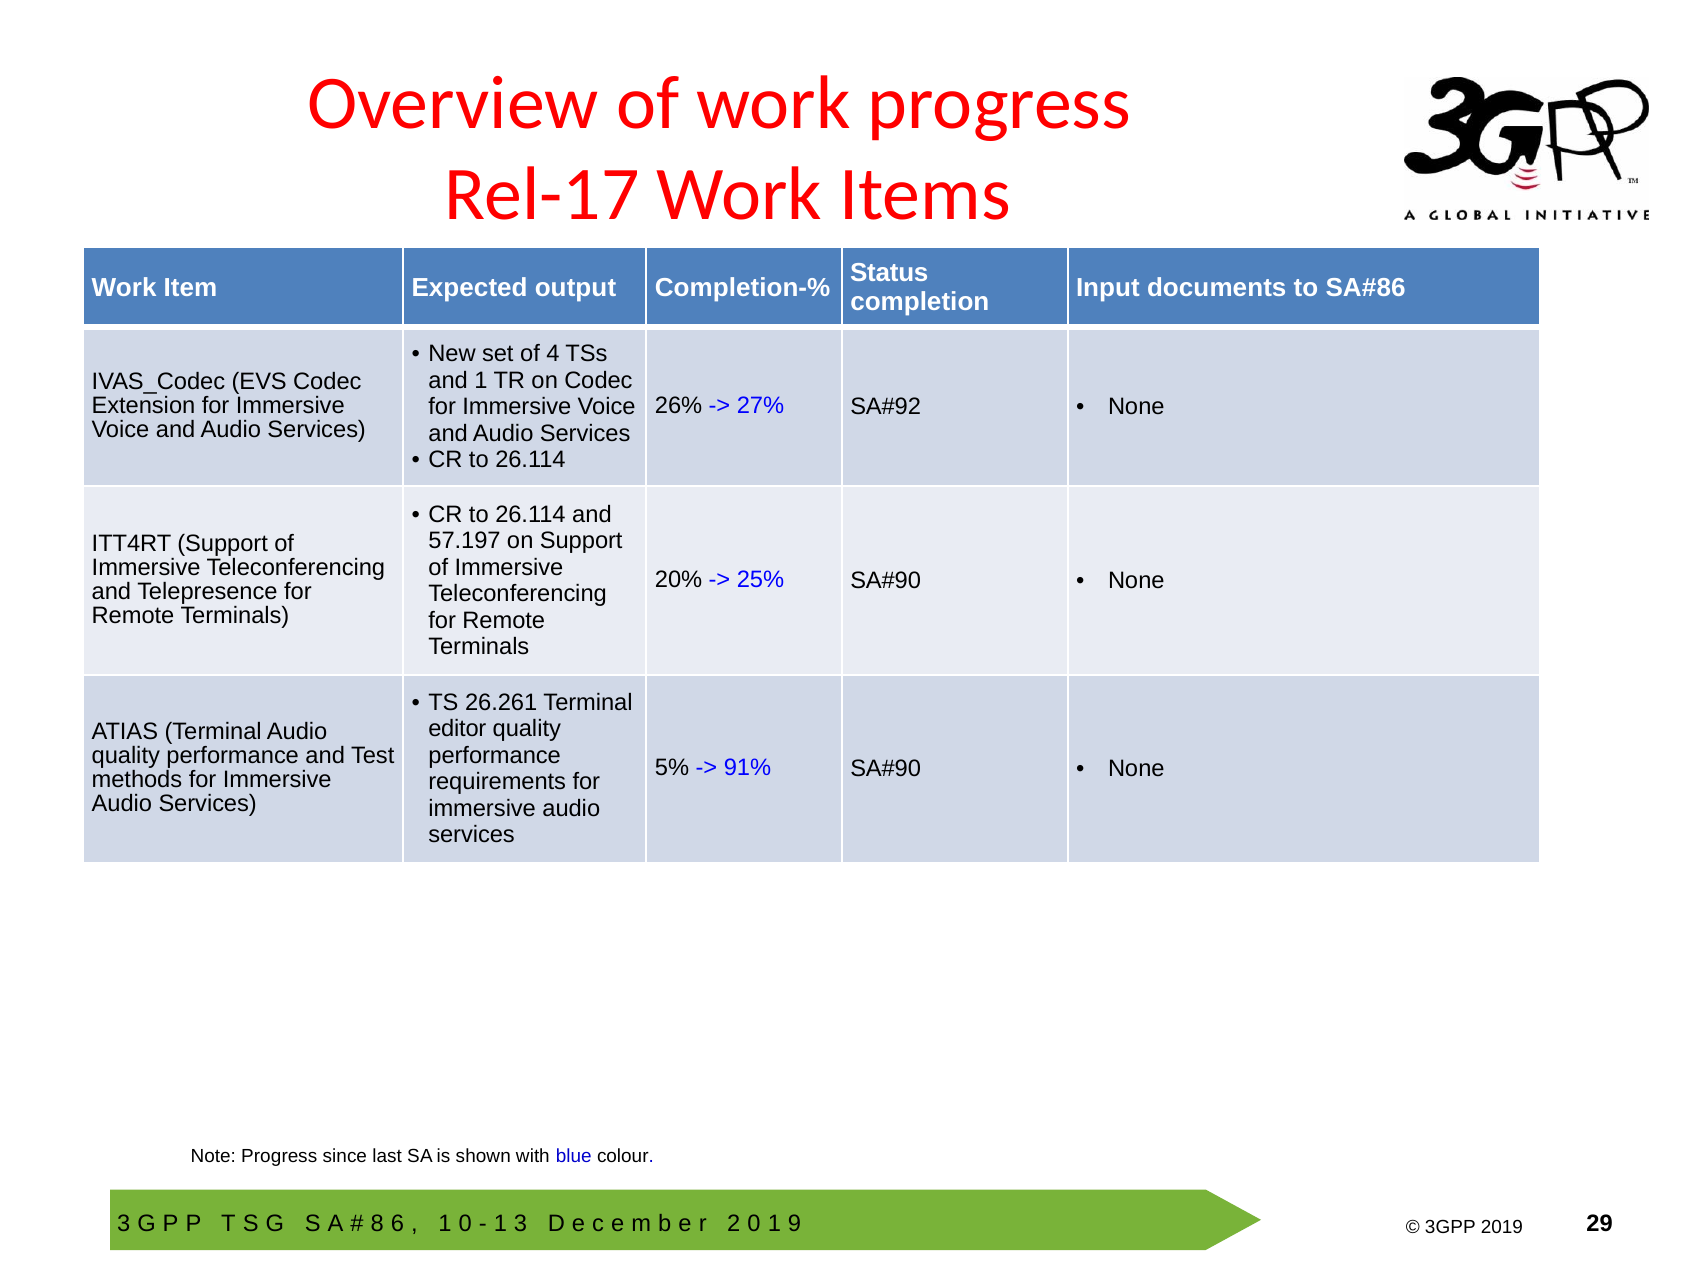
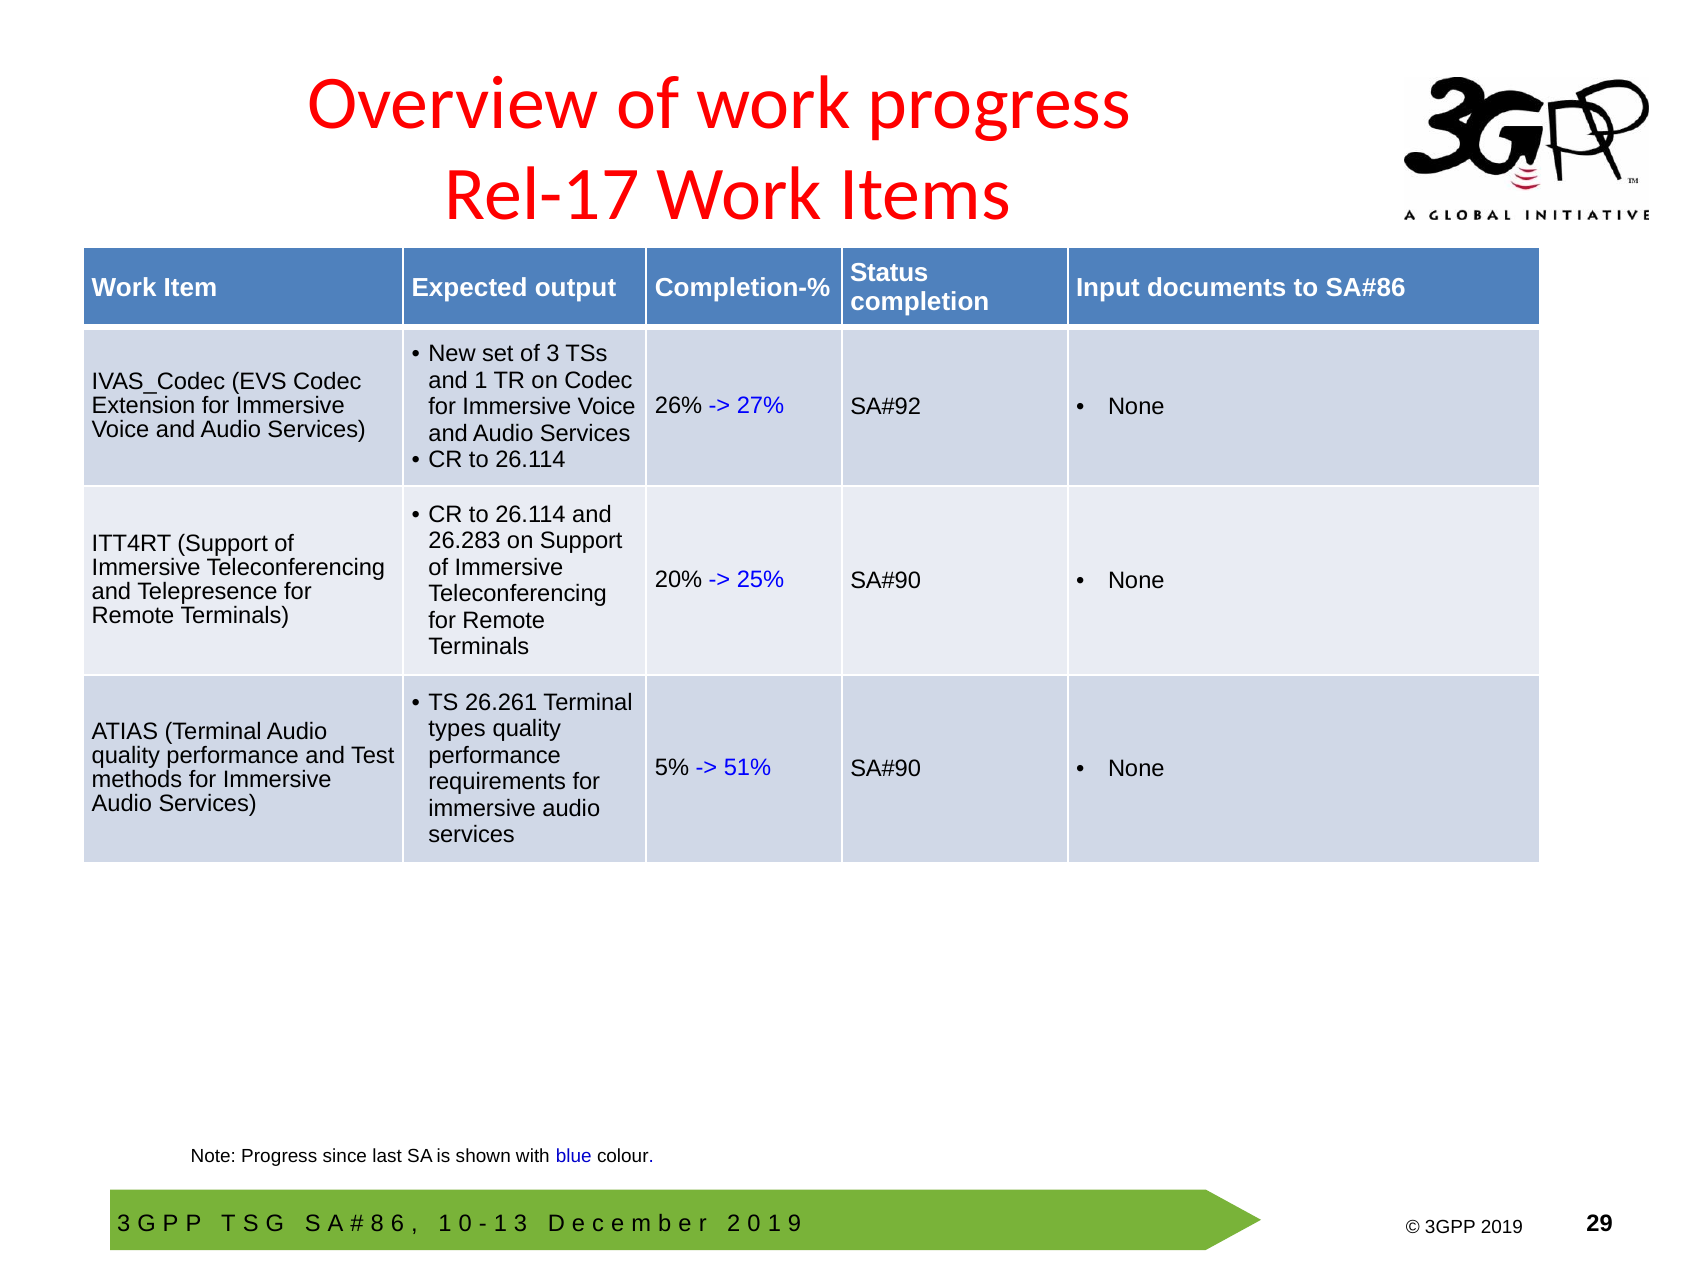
of 4: 4 -> 3
57.197: 57.197 -> 26.283
editor: editor -> types
91%: 91% -> 51%
